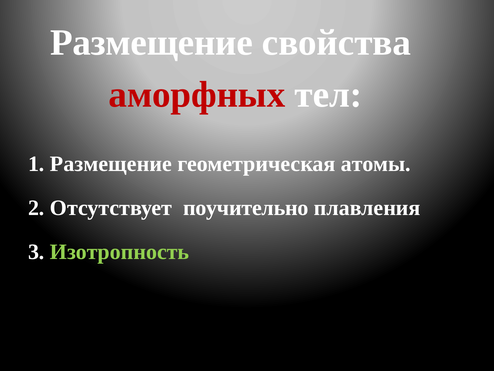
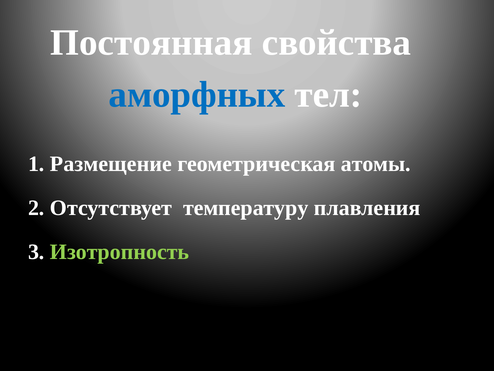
Размещение at (152, 43): Размещение -> Постоянная
аморфных colour: red -> blue
поучительно: поучительно -> температуру
